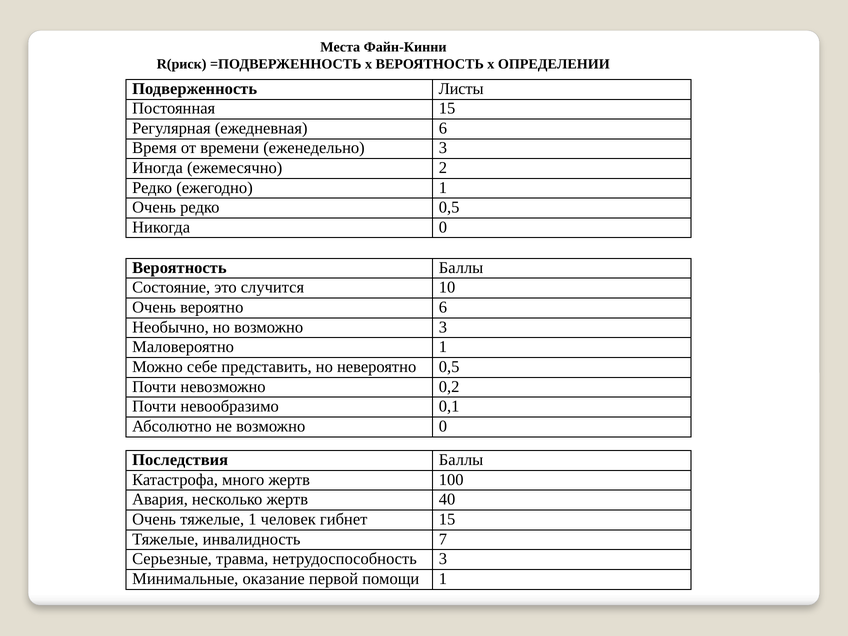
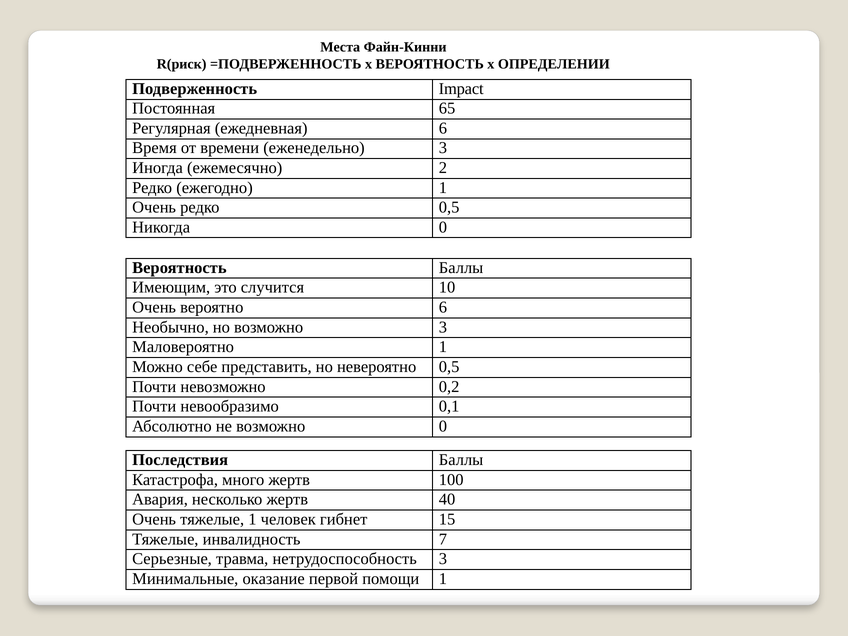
Листы: Листы -> Impact
Постоянная 15: 15 -> 65
Состояние: Состояние -> Имеющим
